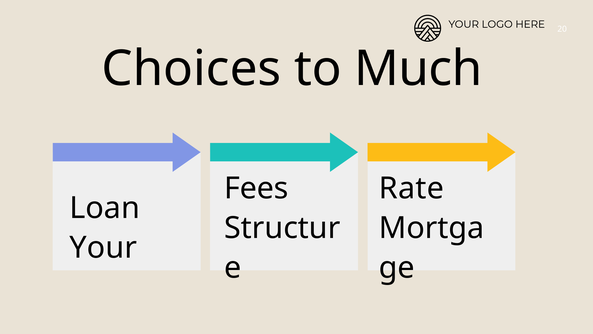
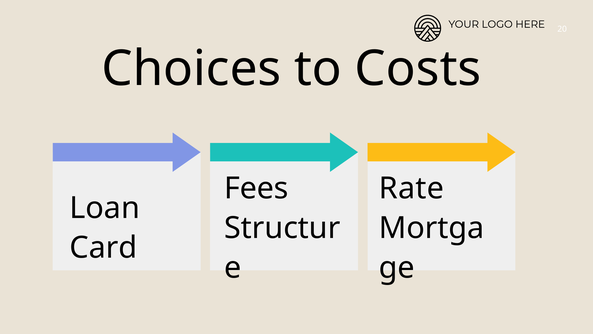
Much: Much -> Costs
Your at (103, 248): Your -> Card
